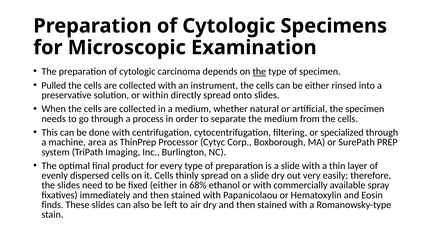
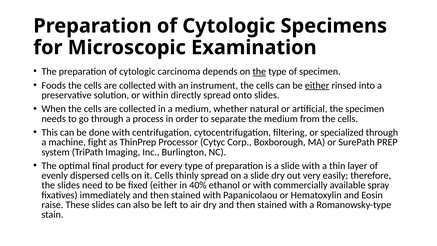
Pulled: Pulled -> Foods
either at (317, 85) underline: none -> present
area: area -> fight
68%: 68% -> 40%
finds: finds -> raise
